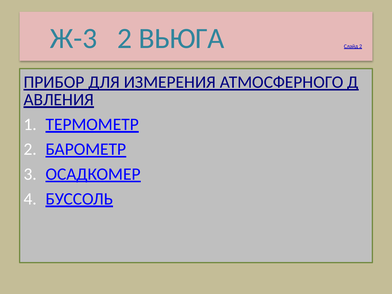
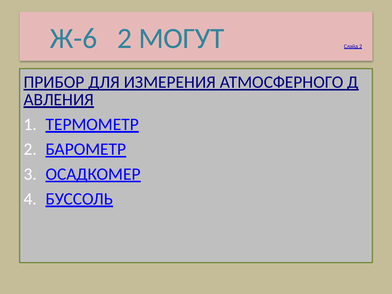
Ж-3: Ж-3 -> Ж-6
ВЬЮГА: ВЬЮГА -> МОГУТ
